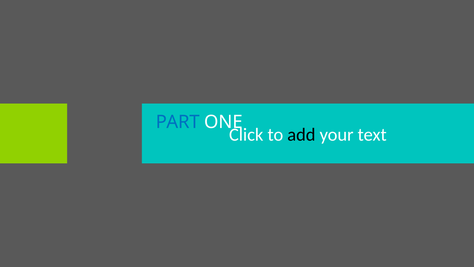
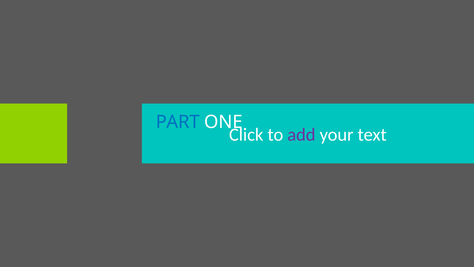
add colour: black -> purple
